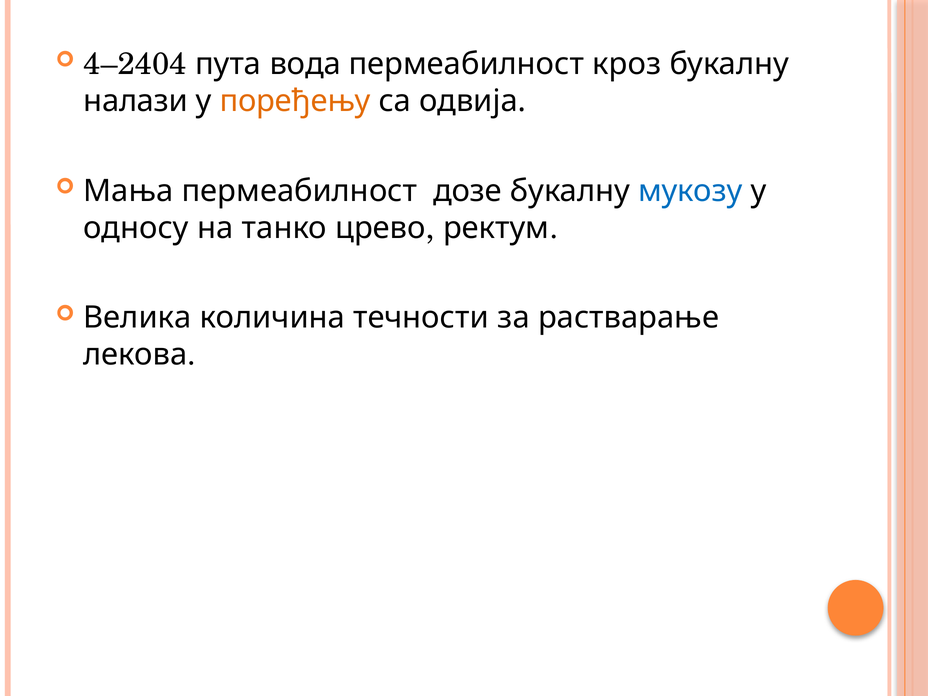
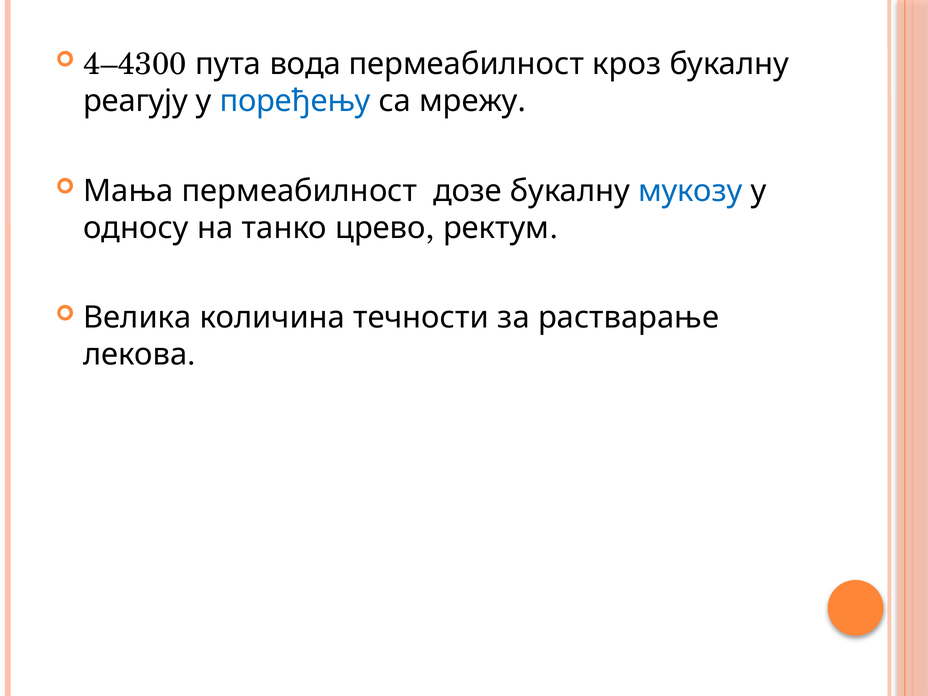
4–2404: 4–2404 -> 4–4300
налази: налази -> реагују
поређењу colour: orange -> blue
одвија: одвија -> мрежу
